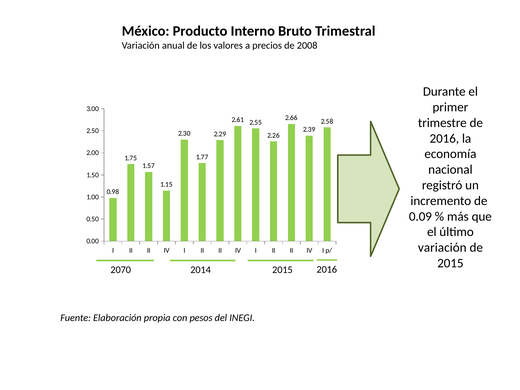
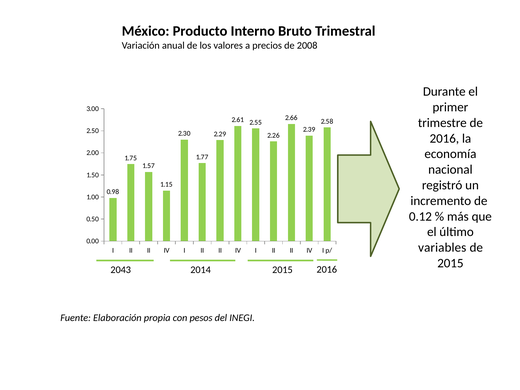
0.09: 0.09 -> 0.12
variación at (442, 248): variación -> variables
2070: 2070 -> 2043
